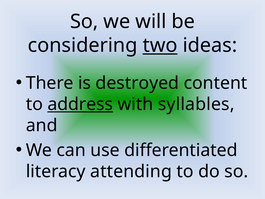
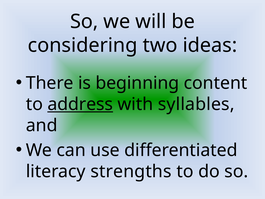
two underline: present -> none
destroyed: destroyed -> beginning
attending: attending -> strengths
